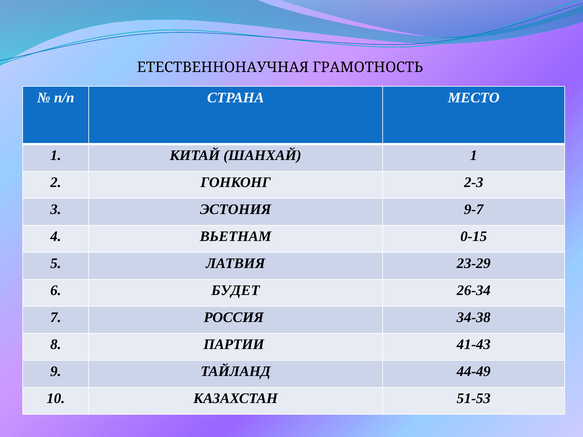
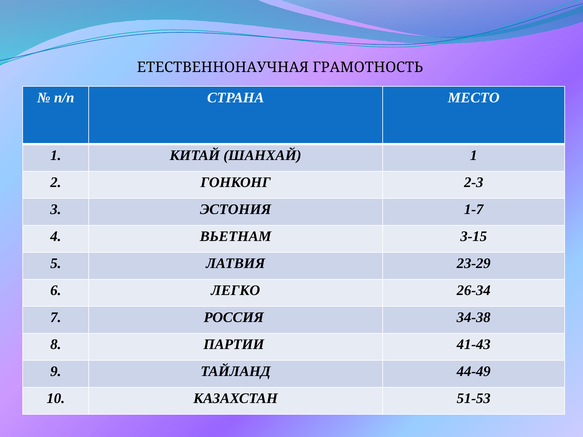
9-7: 9-7 -> 1-7
0-15: 0-15 -> 3-15
БУДЕТ: БУДЕТ -> ЛЕГКО
